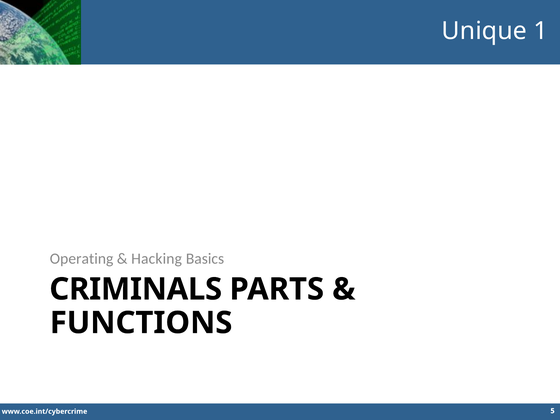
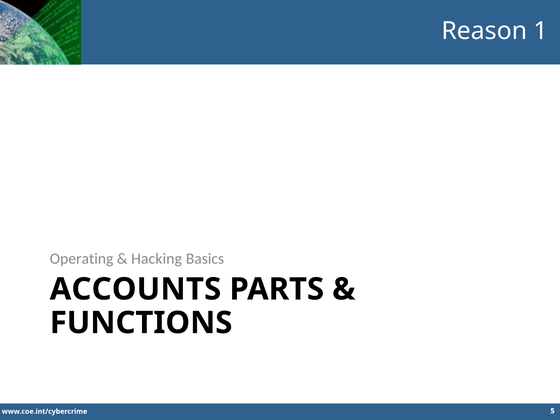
Unique: Unique -> Reason
CRIMINALS: CRIMINALS -> ACCOUNTS
